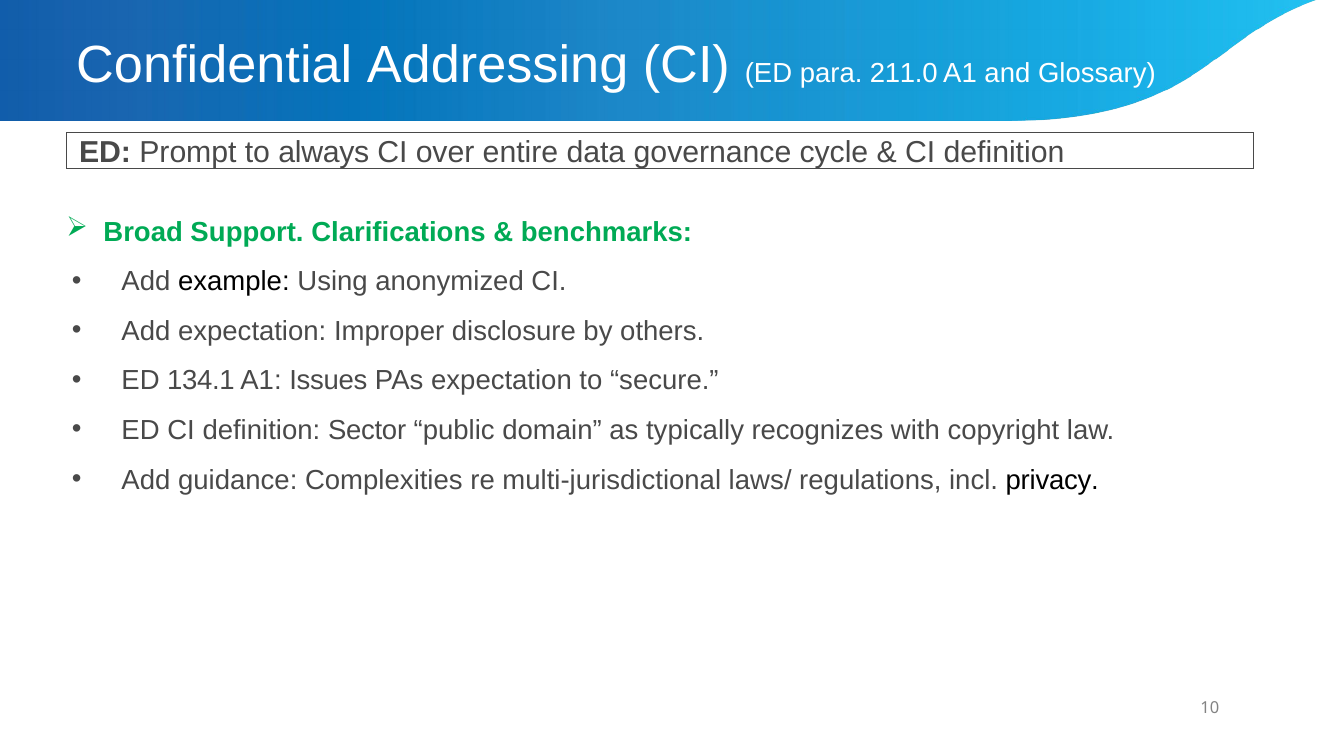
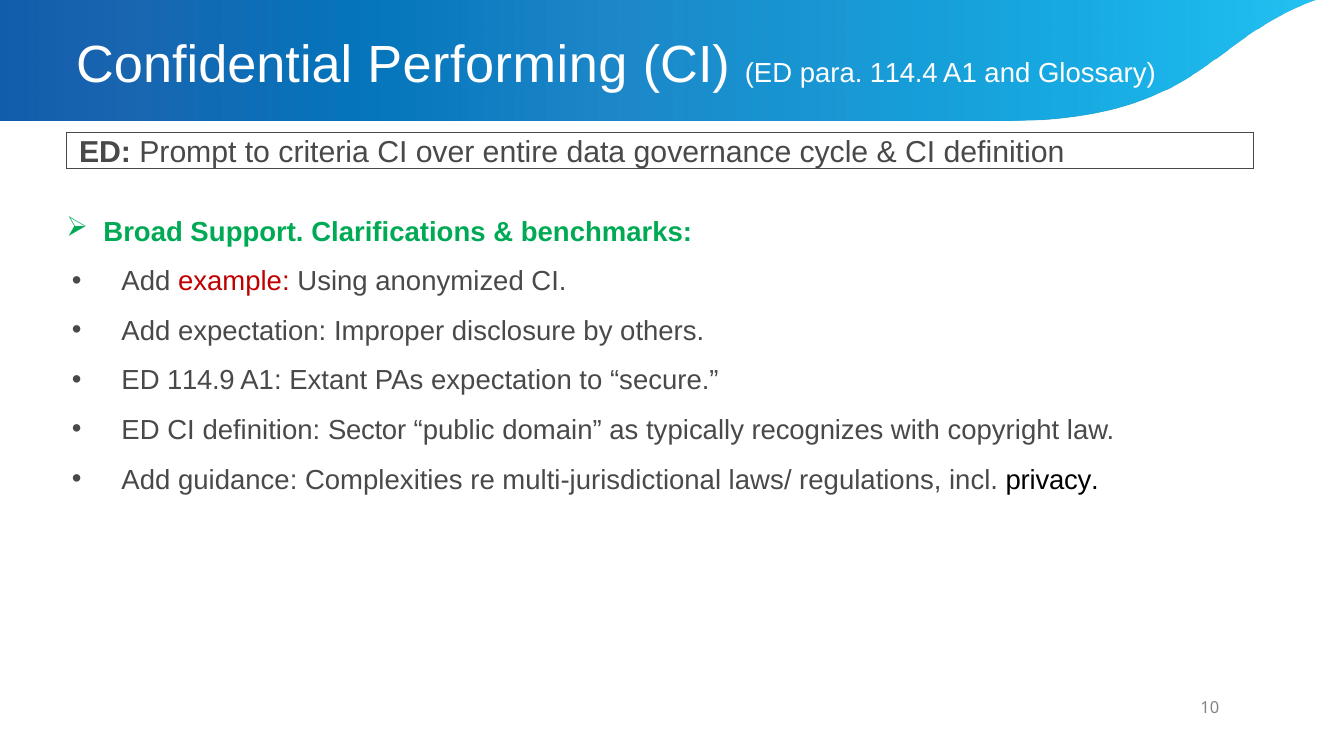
Addressing: Addressing -> Performing
211.0: 211.0 -> 114.4
always: always -> criteria
example colour: black -> red
134.1: 134.1 -> 114.9
Issues: Issues -> Extant
